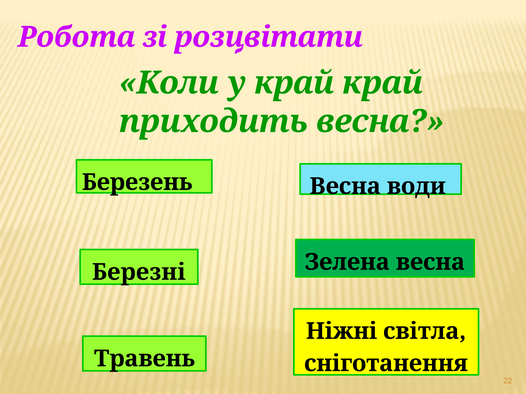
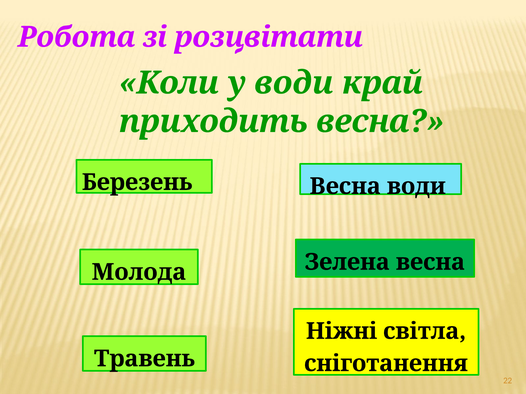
у край: край -> води
Березні: Березні -> Молода
